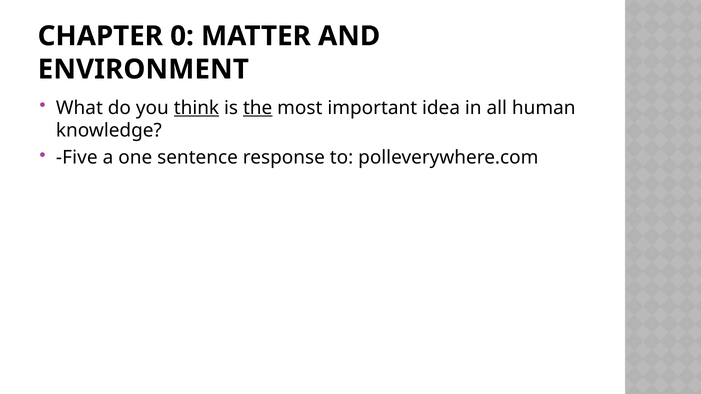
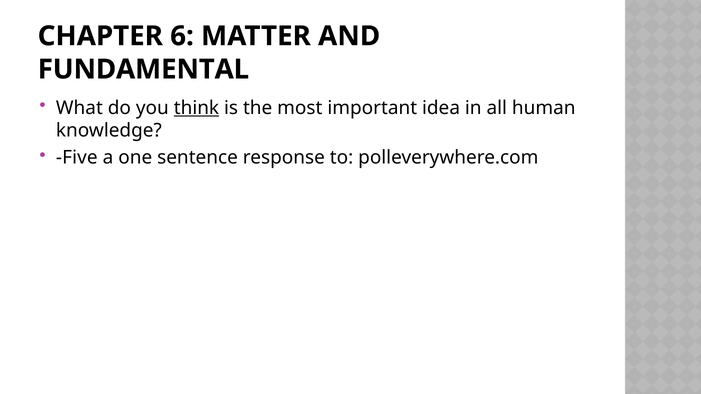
0: 0 -> 6
ENVIRONMENT: ENVIRONMENT -> FUNDAMENTAL
the underline: present -> none
